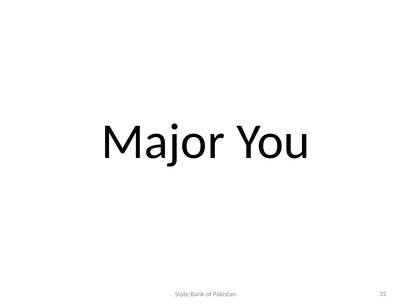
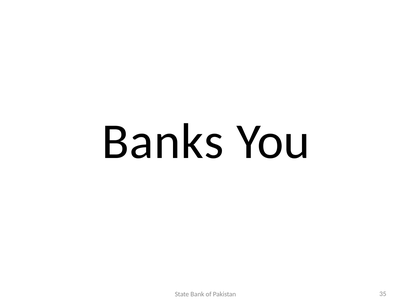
Major: Major -> Banks
